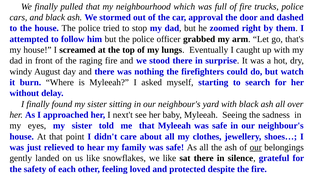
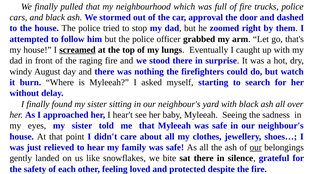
screamed underline: none -> present
next't: next't -> hear't
we like: like -> bite
